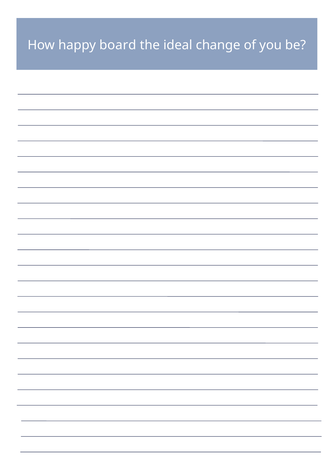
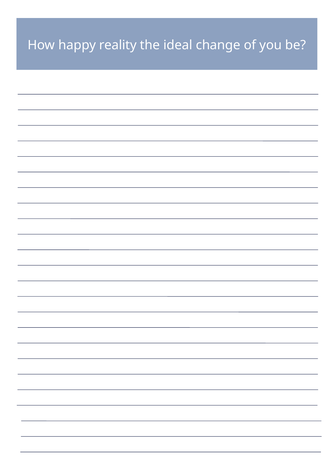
board: board -> reality
